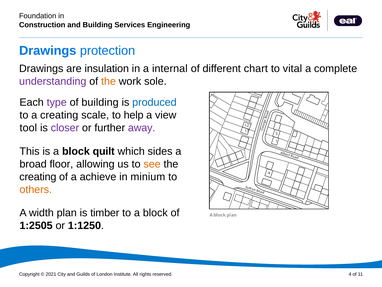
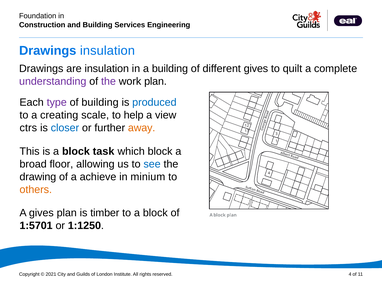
Drawings protection: protection -> insulation
a internal: internal -> building
different chart: chart -> gives
vital: vital -> quilt
the at (108, 81) colour: orange -> purple
work sole: sole -> plan
tool: tool -> ctrs
closer colour: purple -> blue
away colour: purple -> orange
quilt: quilt -> task
which sides: sides -> block
see colour: orange -> blue
creating at (38, 176): creating -> drawing
A width: width -> gives
1:2505: 1:2505 -> 1:5701
